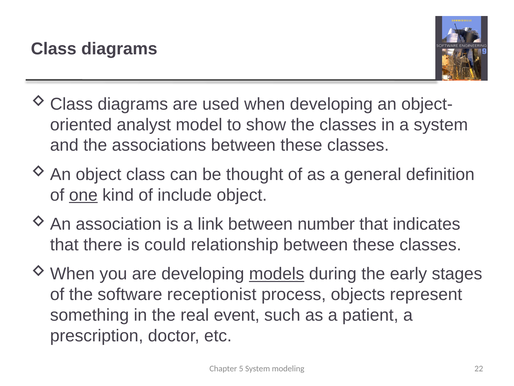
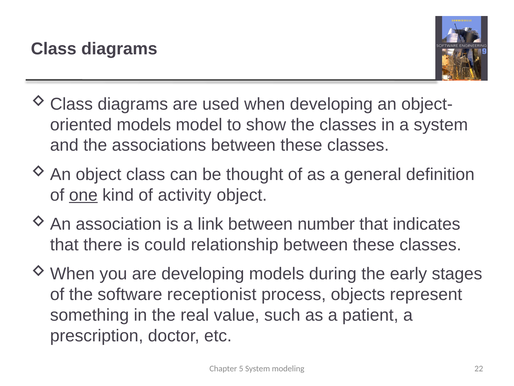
analyst at (144, 125): analyst -> models
include: include -> activity
models at (277, 274) underline: present -> none
event: event -> value
